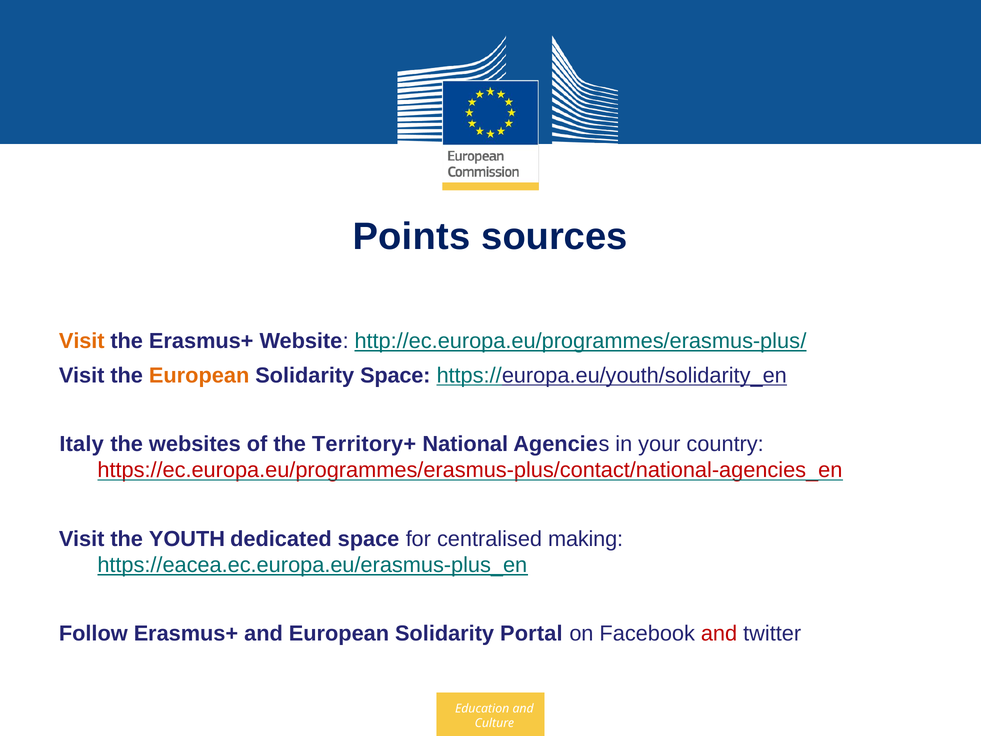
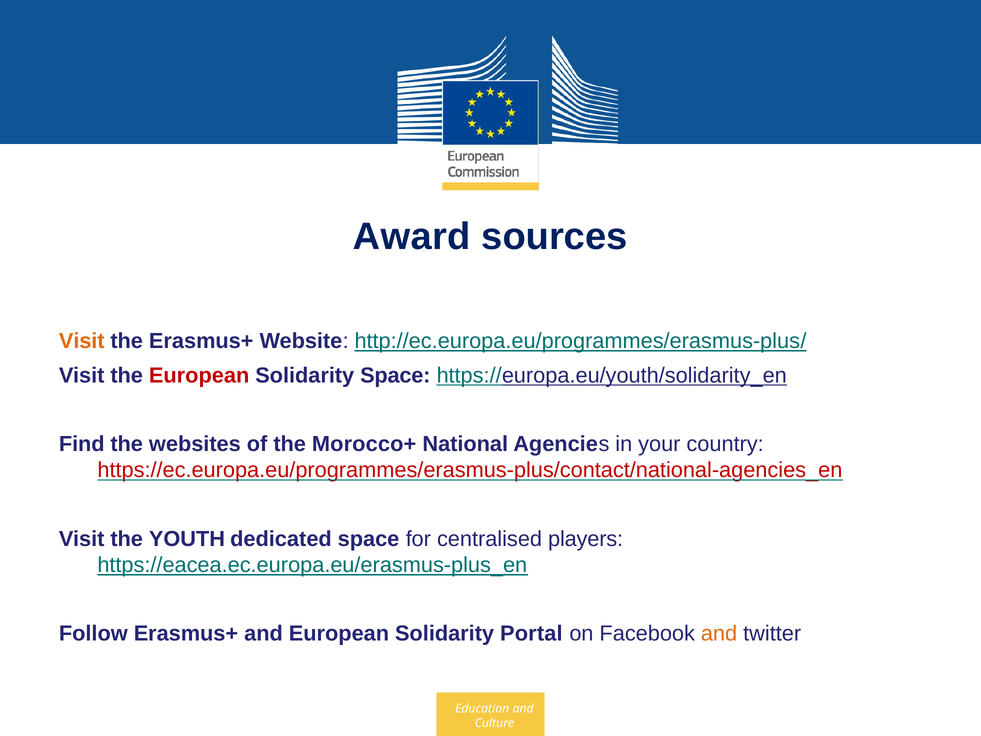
Points: Points -> Award
European at (199, 375) colour: orange -> red
Italy: Italy -> Find
Territory+: Territory+ -> Morocco+
making: making -> players
and at (719, 634) colour: red -> orange
